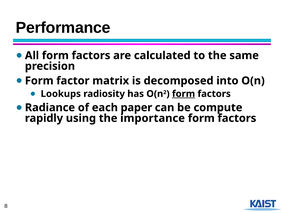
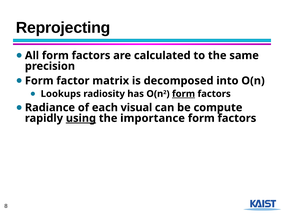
Performance: Performance -> Reprojecting
paper: paper -> visual
using underline: none -> present
